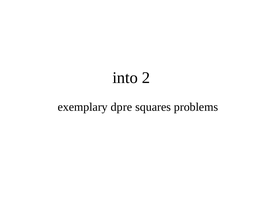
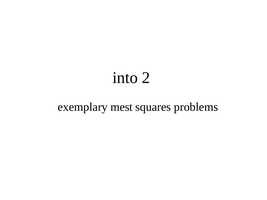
dpre: dpre -> mest
